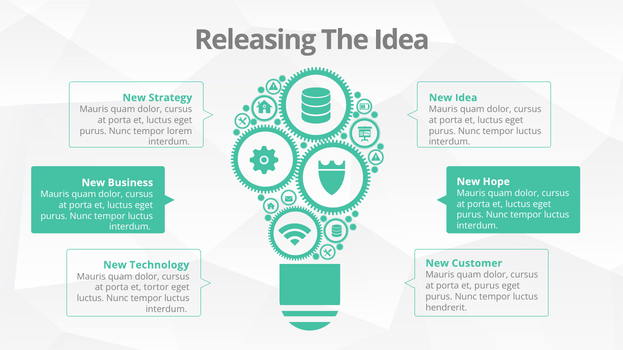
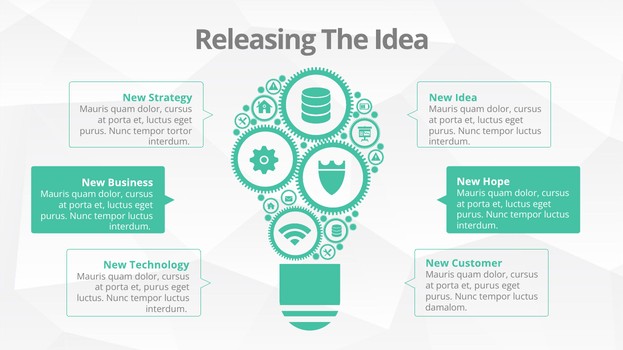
lorem: lorem -> tortor
tortor at (156, 288): tortor -> purus
hendrerit: hendrerit -> damalom
